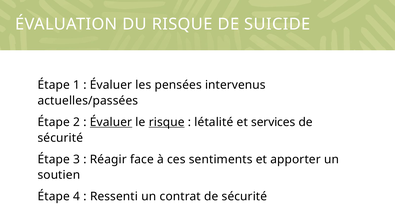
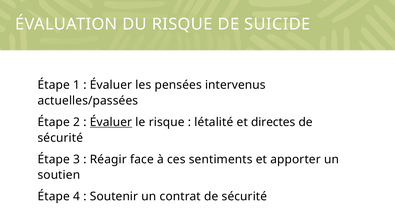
risque at (167, 122) underline: present -> none
services: services -> directes
Ressenti: Ressenti -> Soutenir
